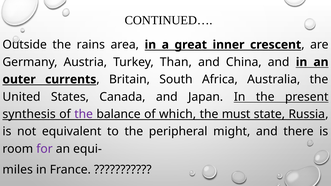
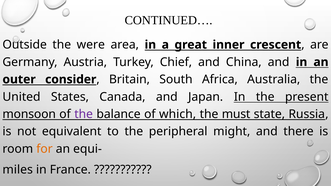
rains: rains -> were
Than: Than -> Chief
currents: currents -> consider
synthesis: synthesis -> monsoon
for colour: purple -> orange
